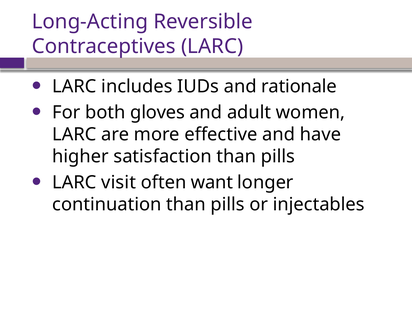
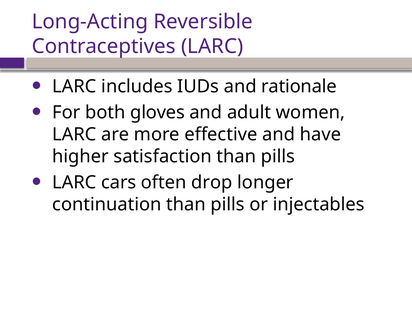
visit: visit -> cars
want: want -> drop
